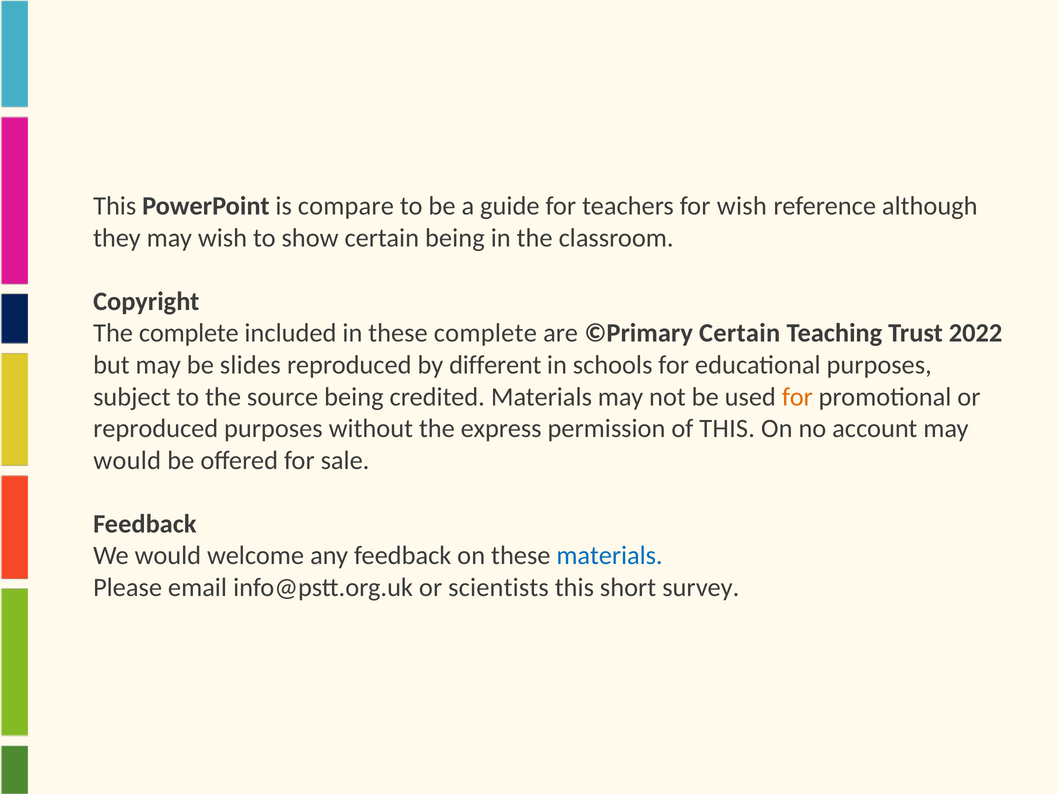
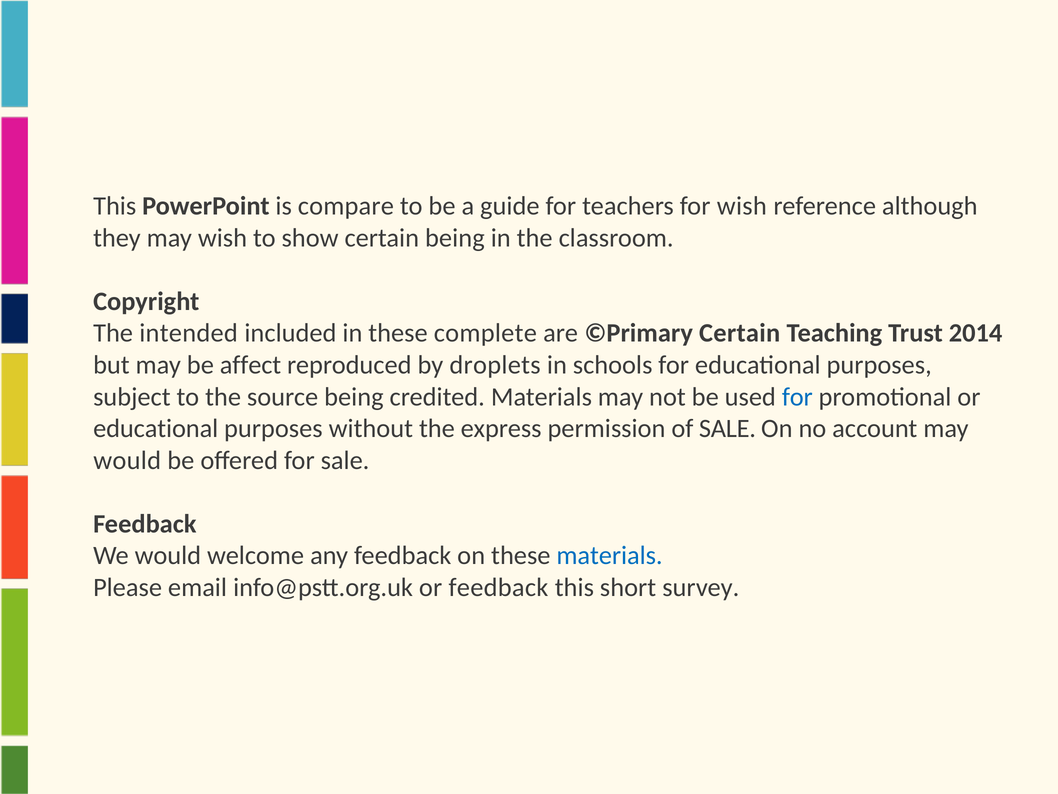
The complete: complete -> intended
2022: 2022 -> 2014
slides: slides -> affect
different: different -> droplets
for at (797, 397) colour: orange -> blue
reproduced at (156, 428): reproduced -> educational
of THIS: THIS -> SALE
or scientists: scientists -> feedback
